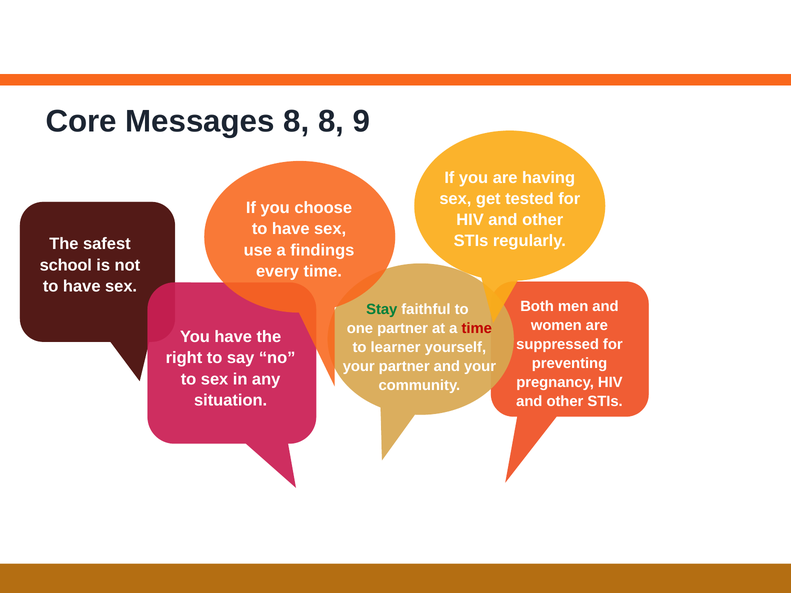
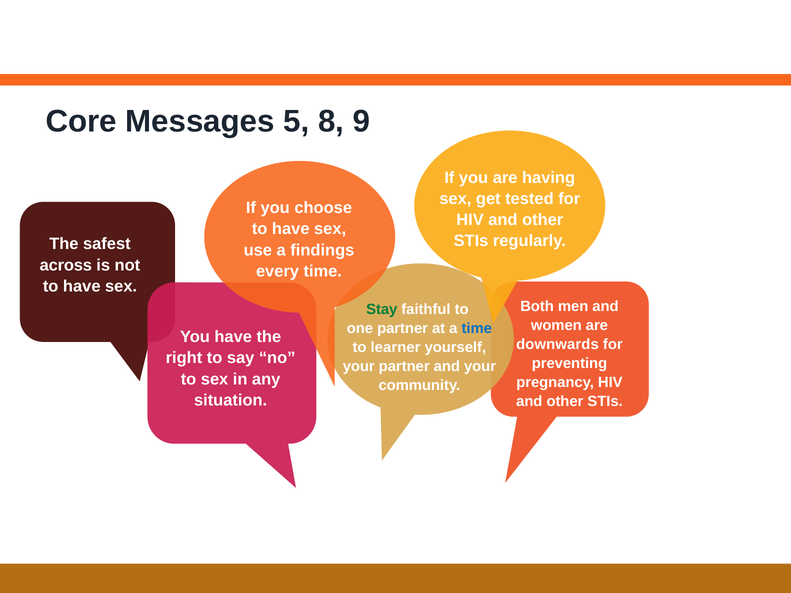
Messages 8: 8 -> 5
school: school -> across
time at (477, 329) colour: red -> blue
suppressed: suppressed -> downwards
